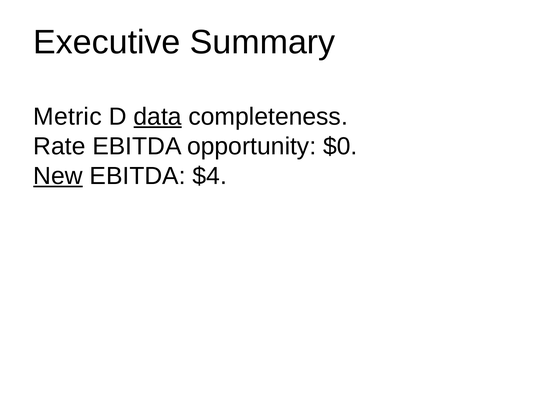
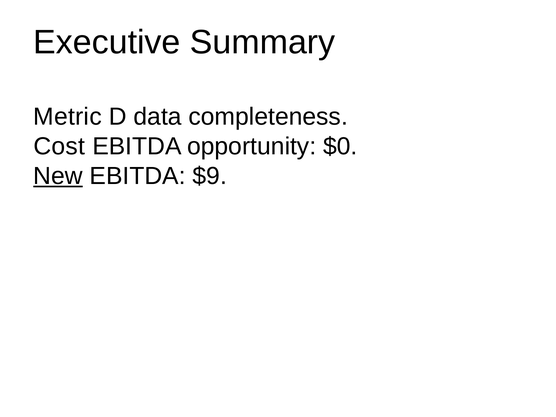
data underline: present -> none
Rate: Rate -> Cost
$4: $4 -> $9
